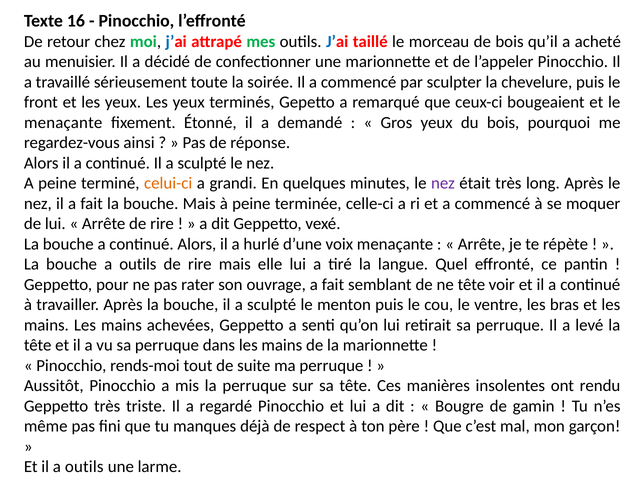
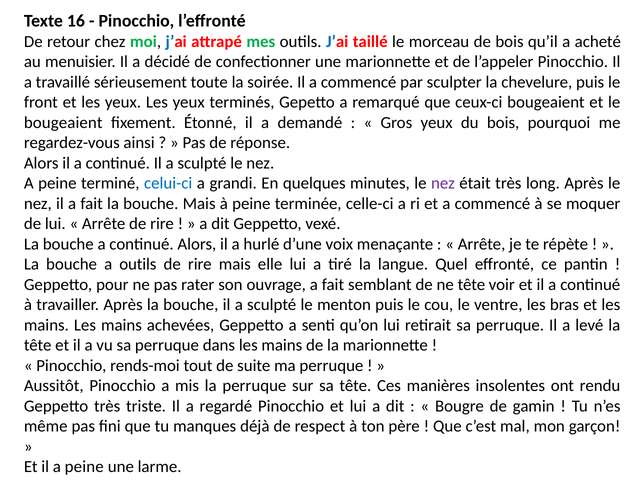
menaçante at (63, 123): menaçante -> bougeaient
celui-ci colour: orange -> blue
il a outils: outils -> peine
